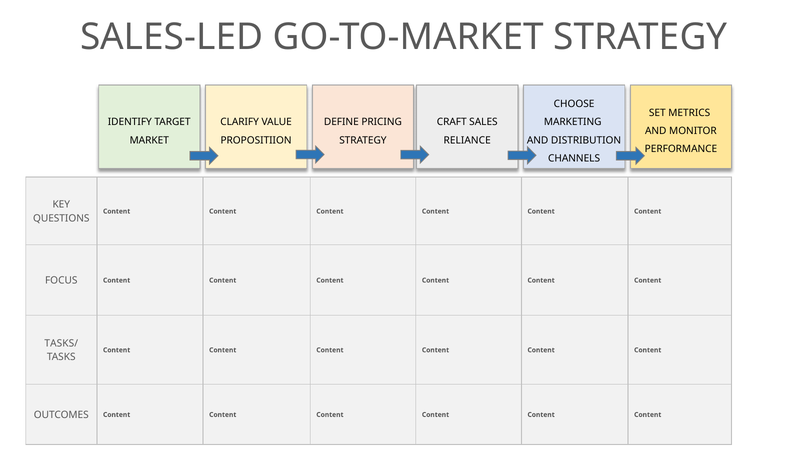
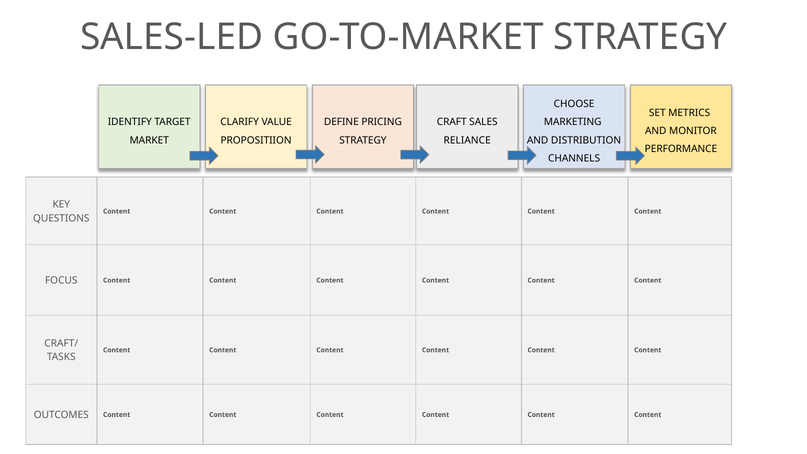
TASKS/: TASKS/ -> CRAFT/
